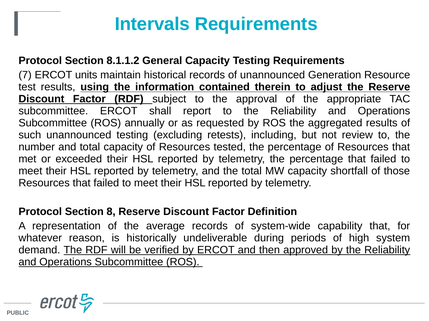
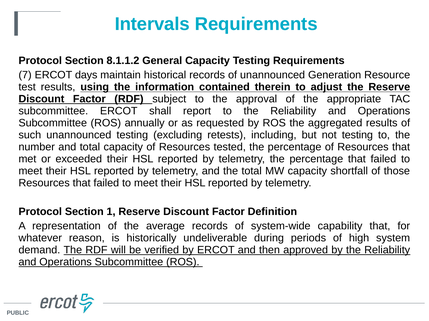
units: units -> days
not review: review -> testing
8: 8 -> 1
